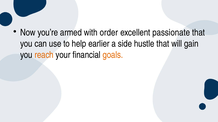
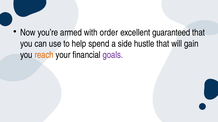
passionate: passionate -> guaranteed
earlier: earlier -> spend
goals colour: orange -> purple
